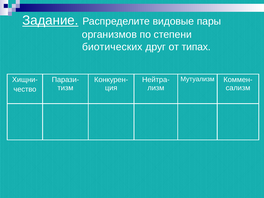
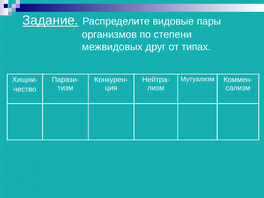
биотических: биотических -> межвидовых
